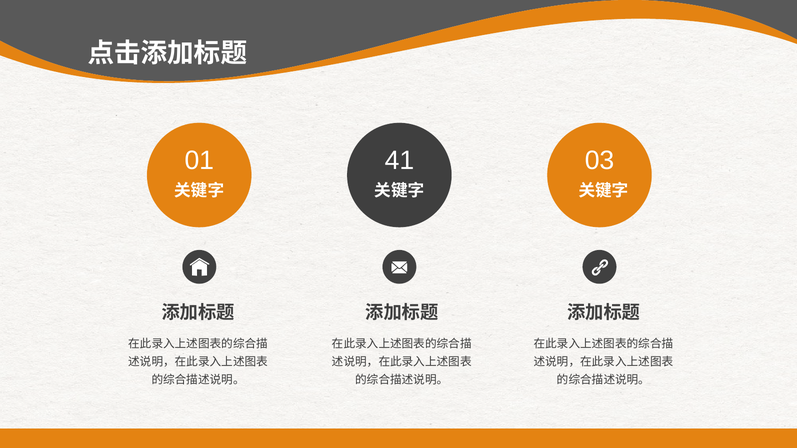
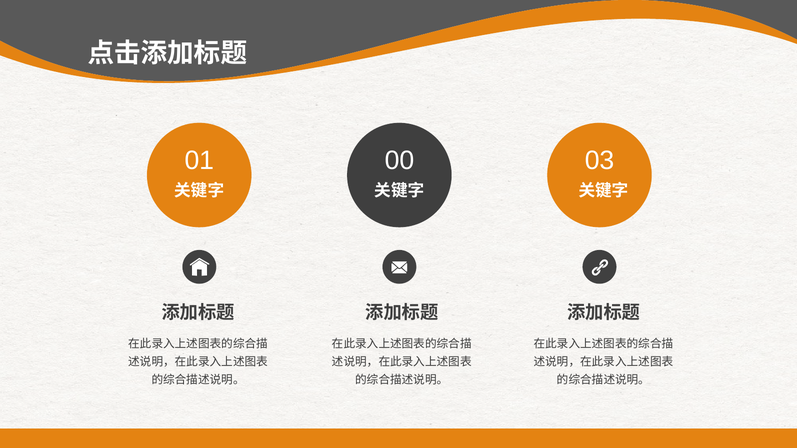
41: 41 -> 00
